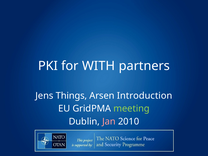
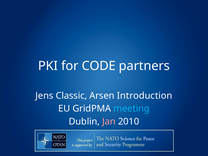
WITH: WITH -> CODE
Things: Things -> Classic
meeting colour: light green -> light blue
